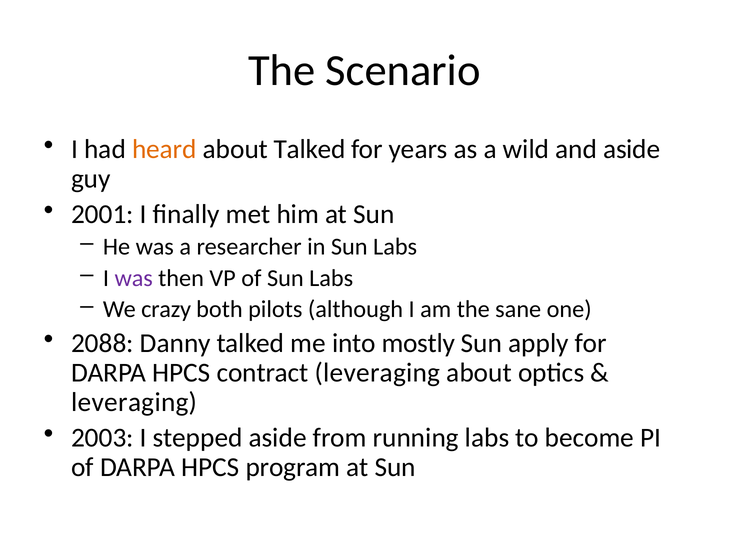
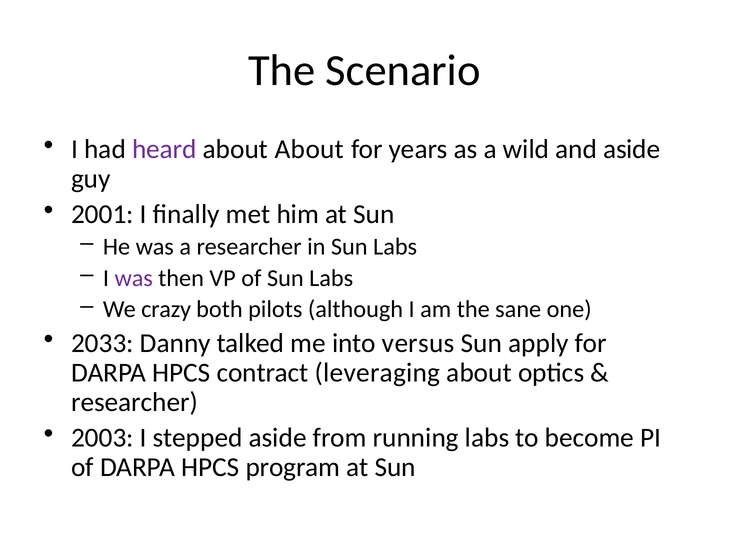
heard colour: orange -> purple
about Talked: Talked -> About
2088: 2088 -> 2033
mostly: mostly -> versus
leveraging at (134, 403): leveraging -> researcher
